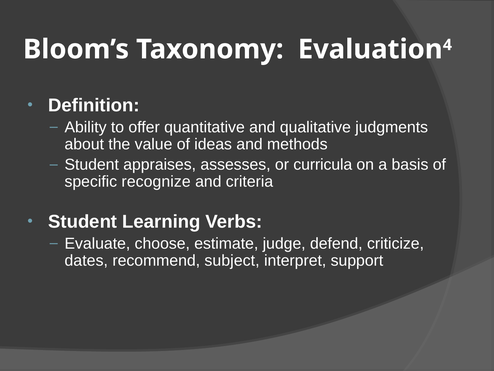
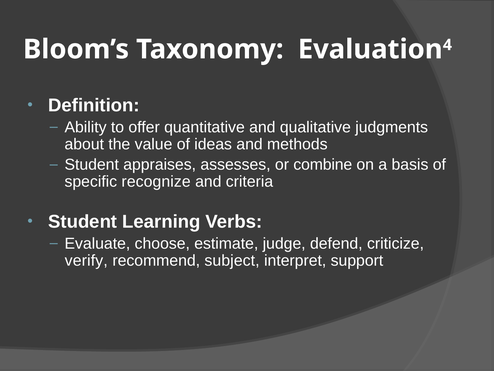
curricula: curricula -> combine
dates: dates -> verify
